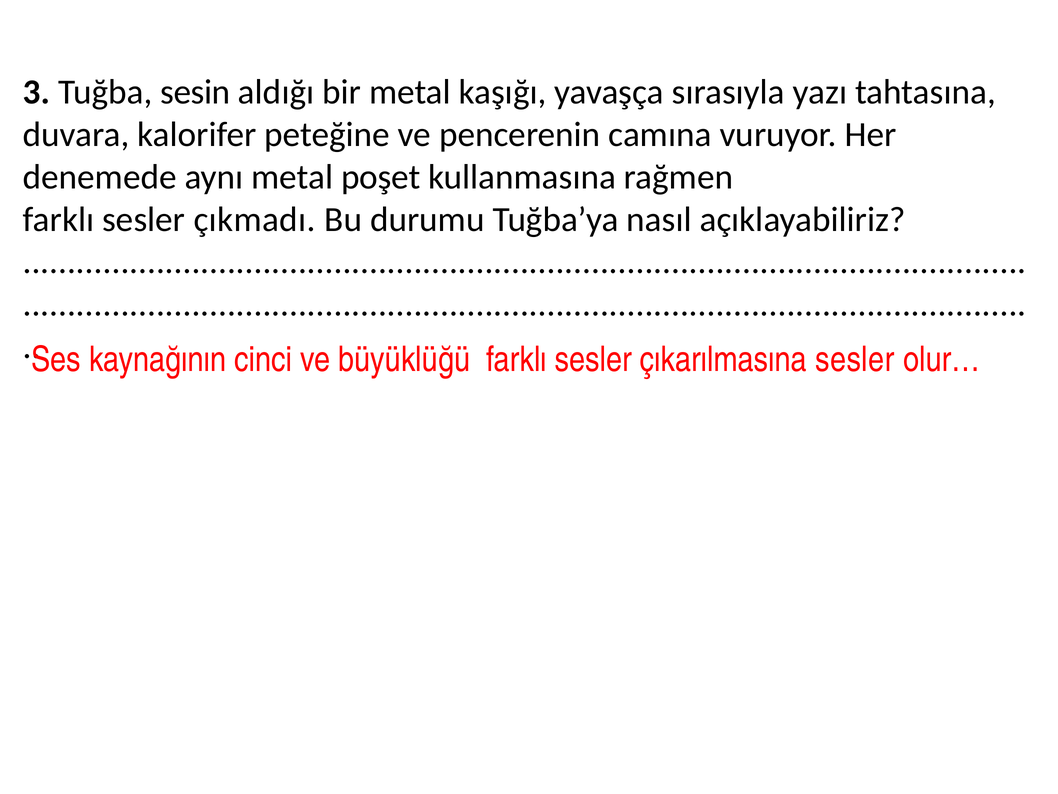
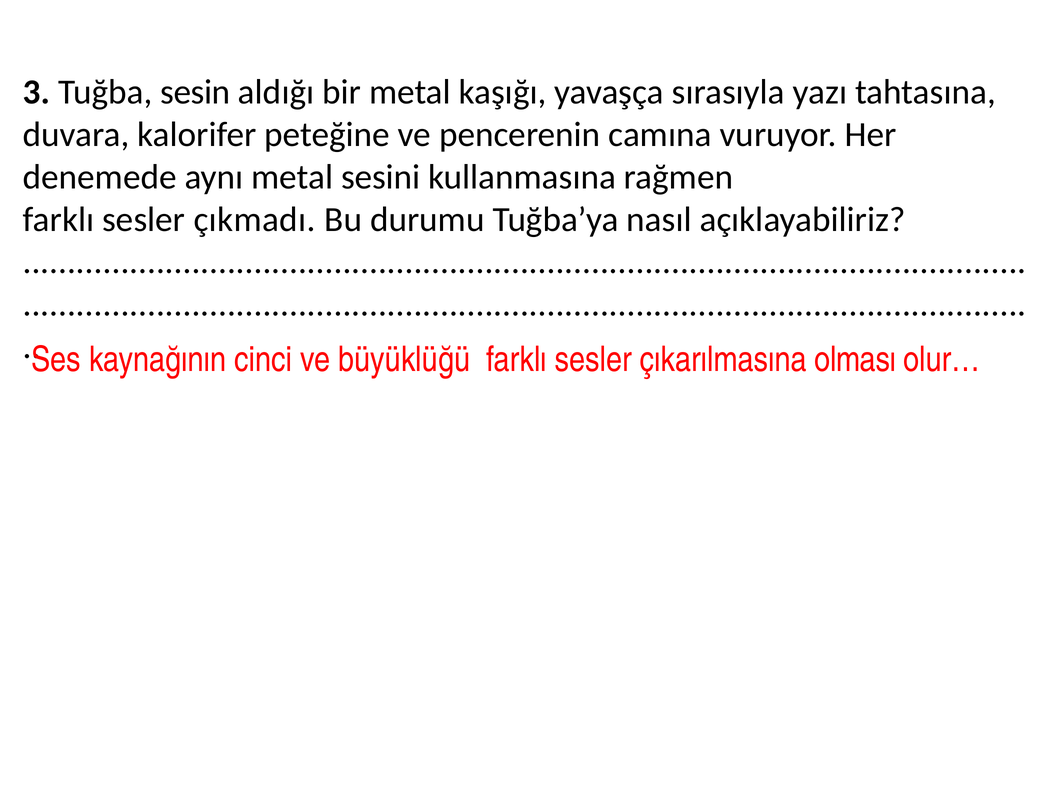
poşet: poşet -> sesini
çıkarılmasına sesler: sesler -> olması
